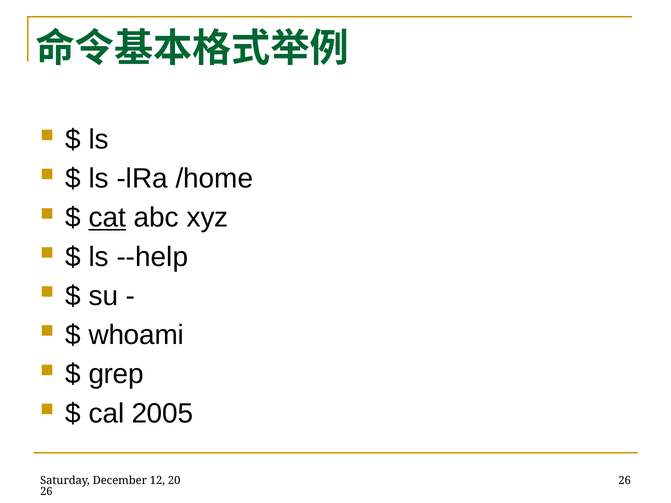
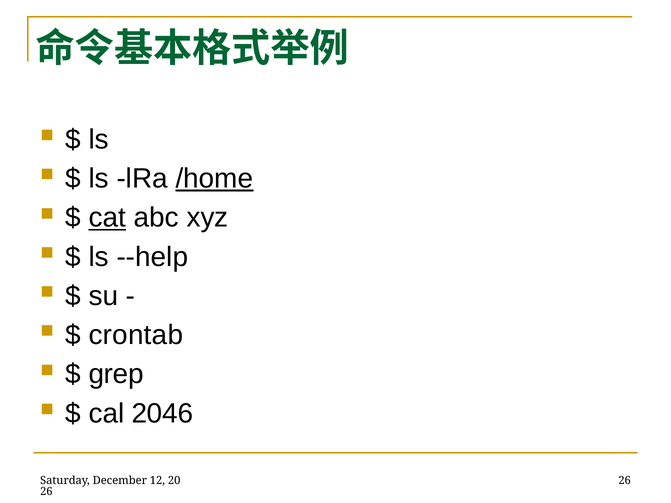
/home underline: none -> present
whoami: whoami -> crontab
2005: 2005 -> 2046
